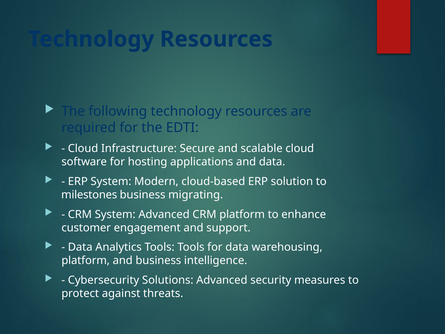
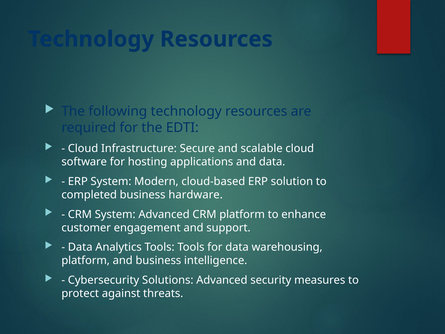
milestones: milestones -> completed
migrating: migrating -> hardware
